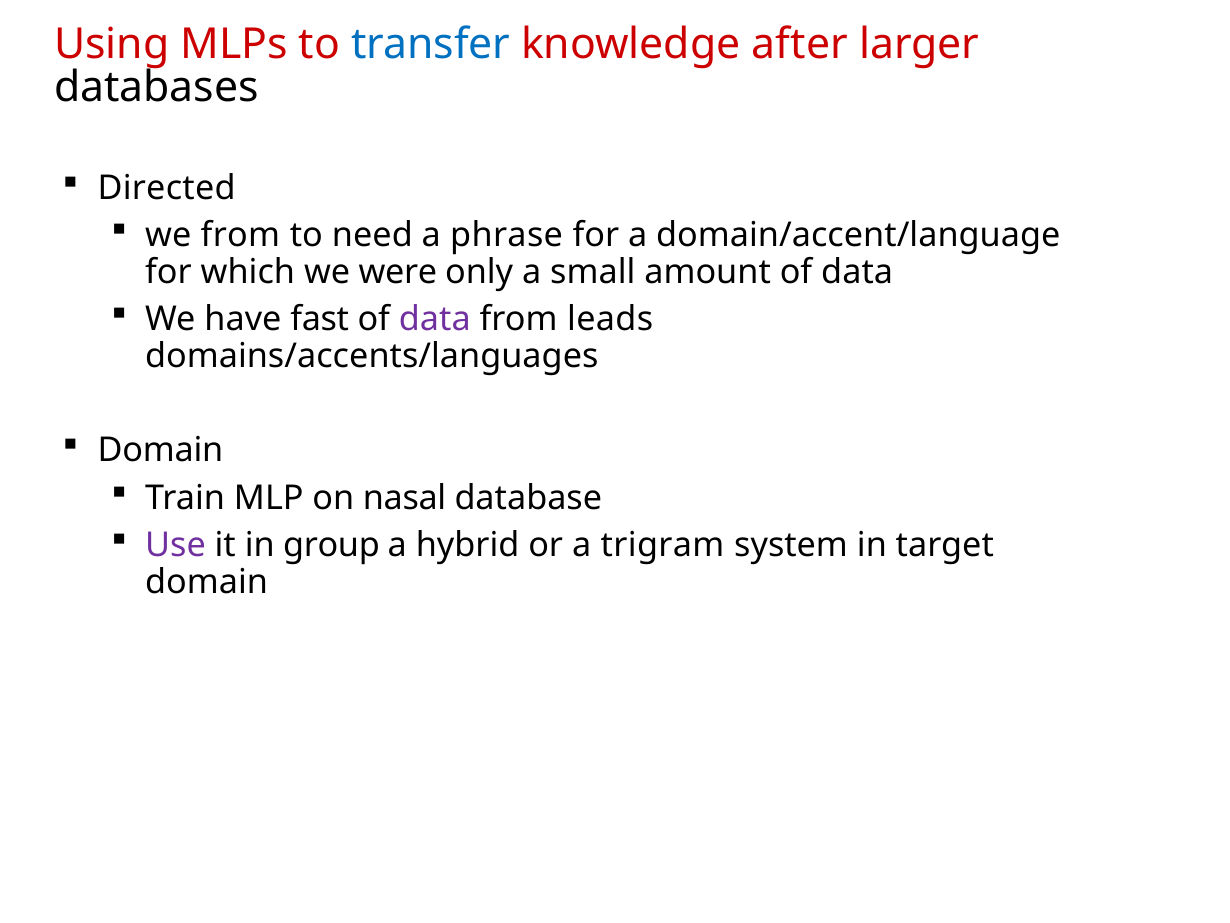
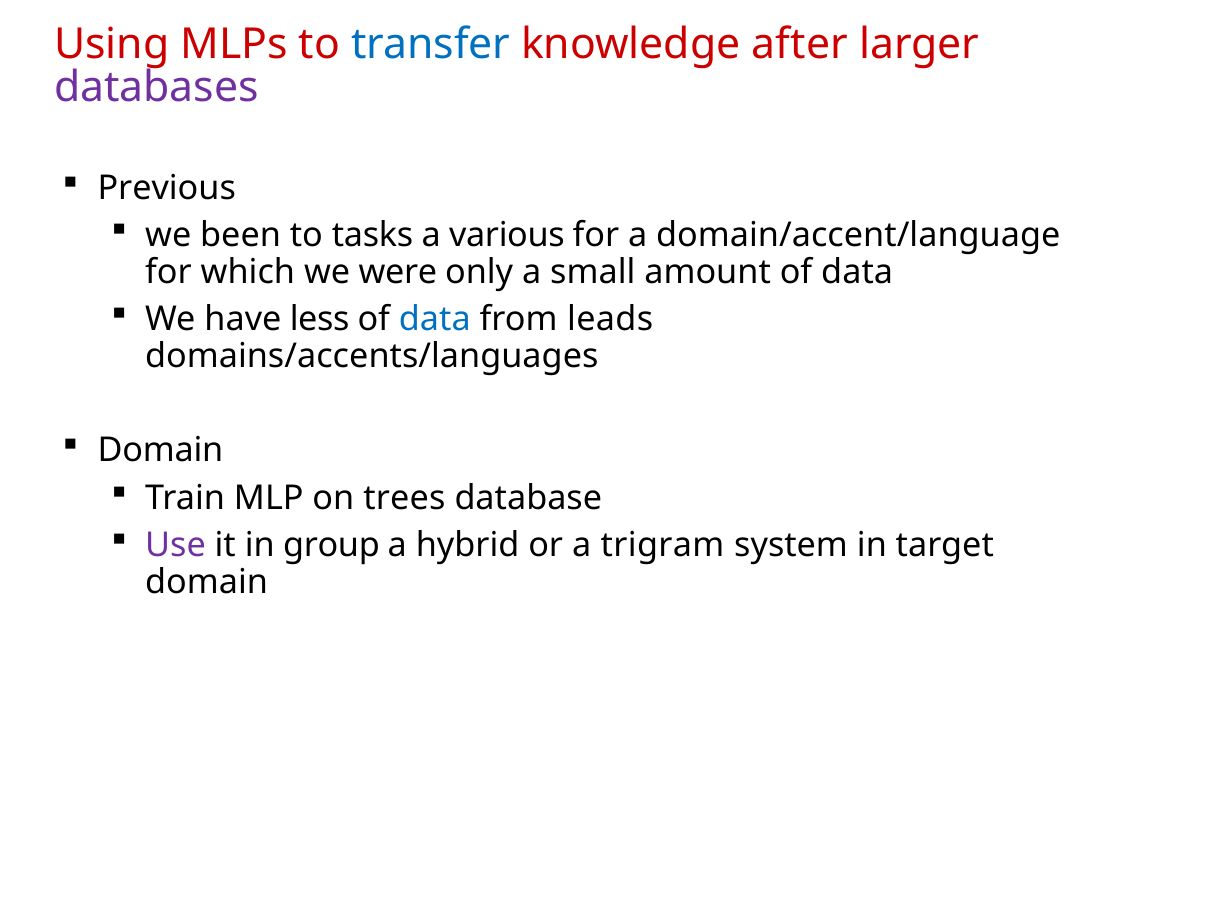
databases colour: black -> purple
Directed: Directed -> Previous
we from: from -> been
need: need -> tasks
phrase: phrase -> various
fast: fast -> less
data at (435, 319) colour: purple -> blue
nasal: nasal -> trees
